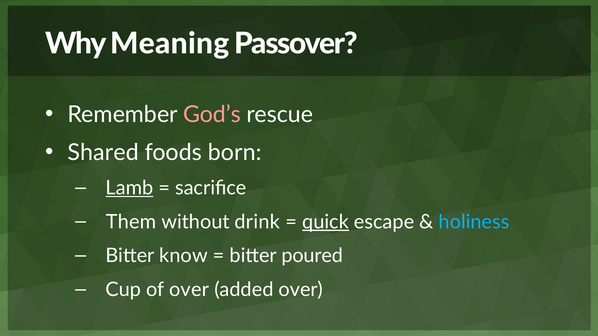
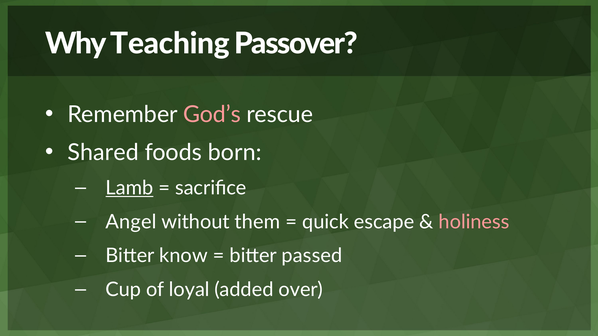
Meaning: Meaning -> Teaching
Them: Them -> Angel
drink: drink -> them
quick underline: present -> none
holiness colour: light blue -> pink
poured: poured -> passed
of over: over -> loyal
